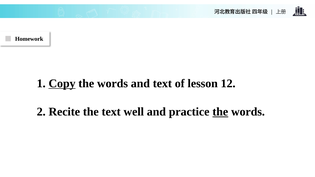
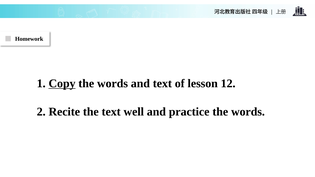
the at (220, 112) underline: present -> none
